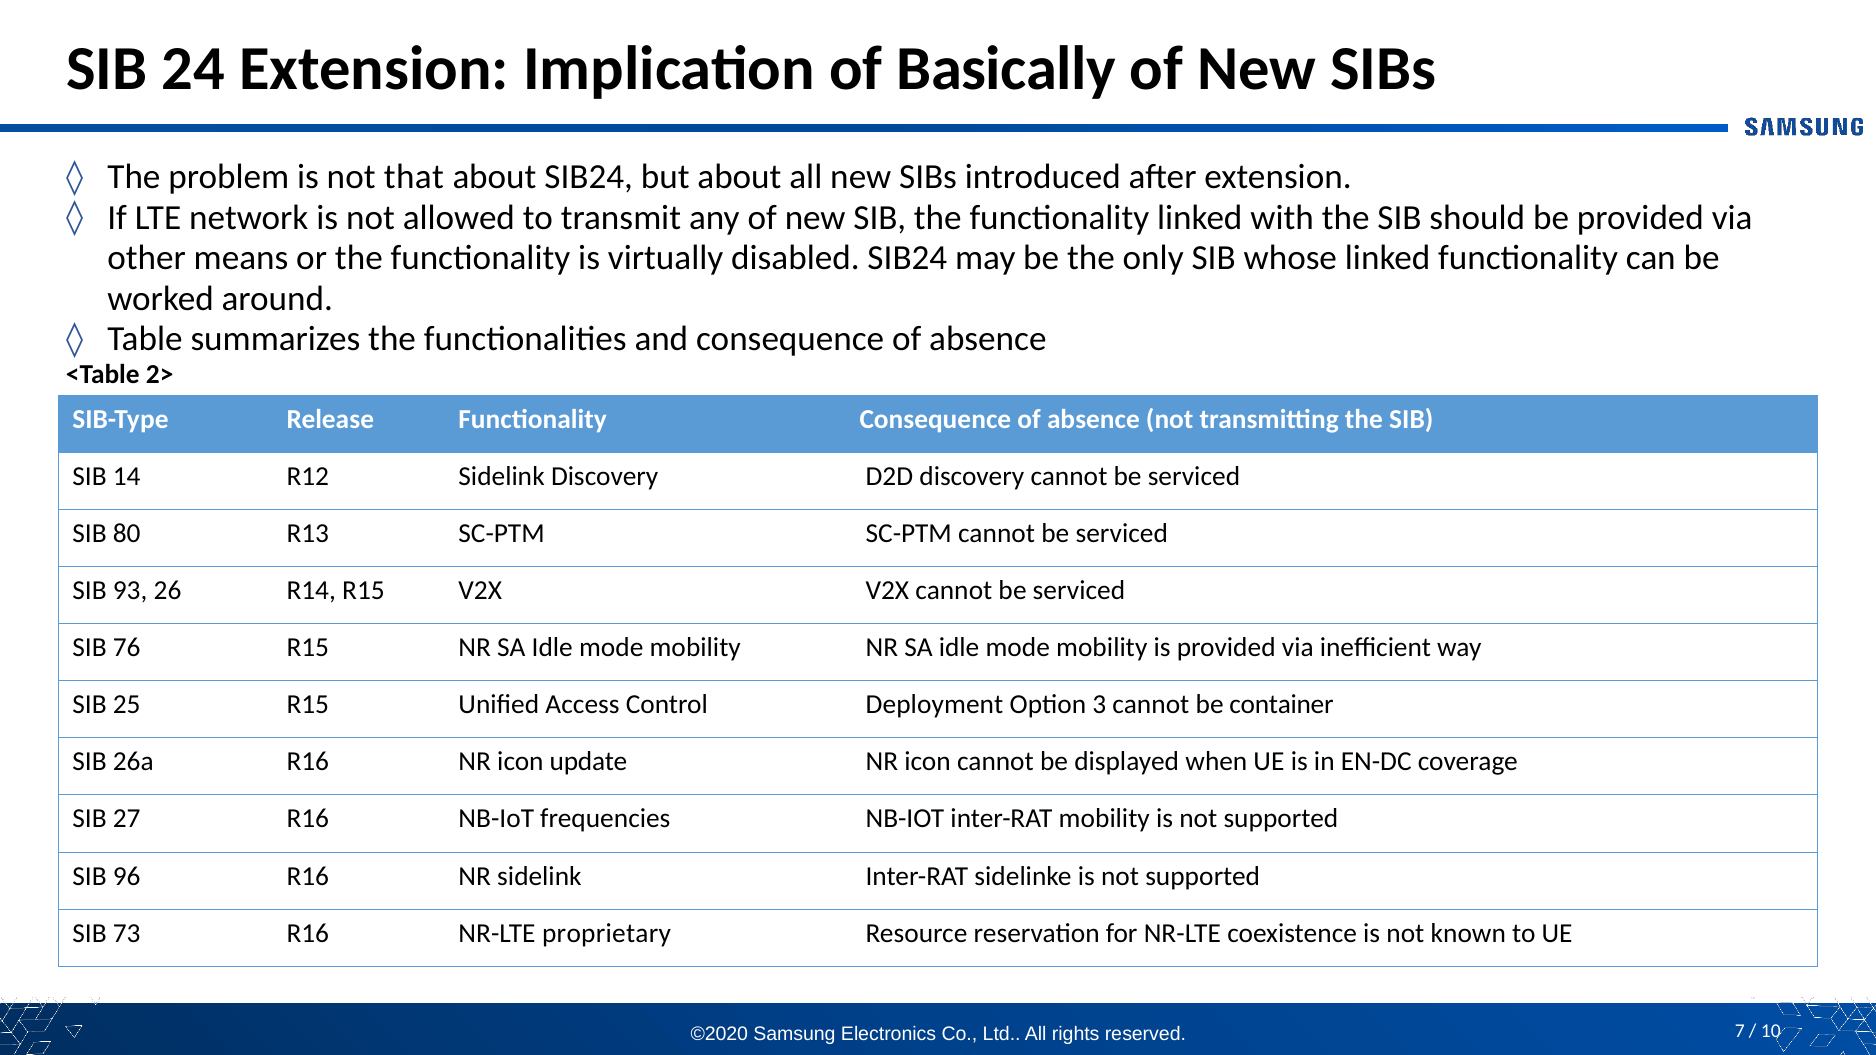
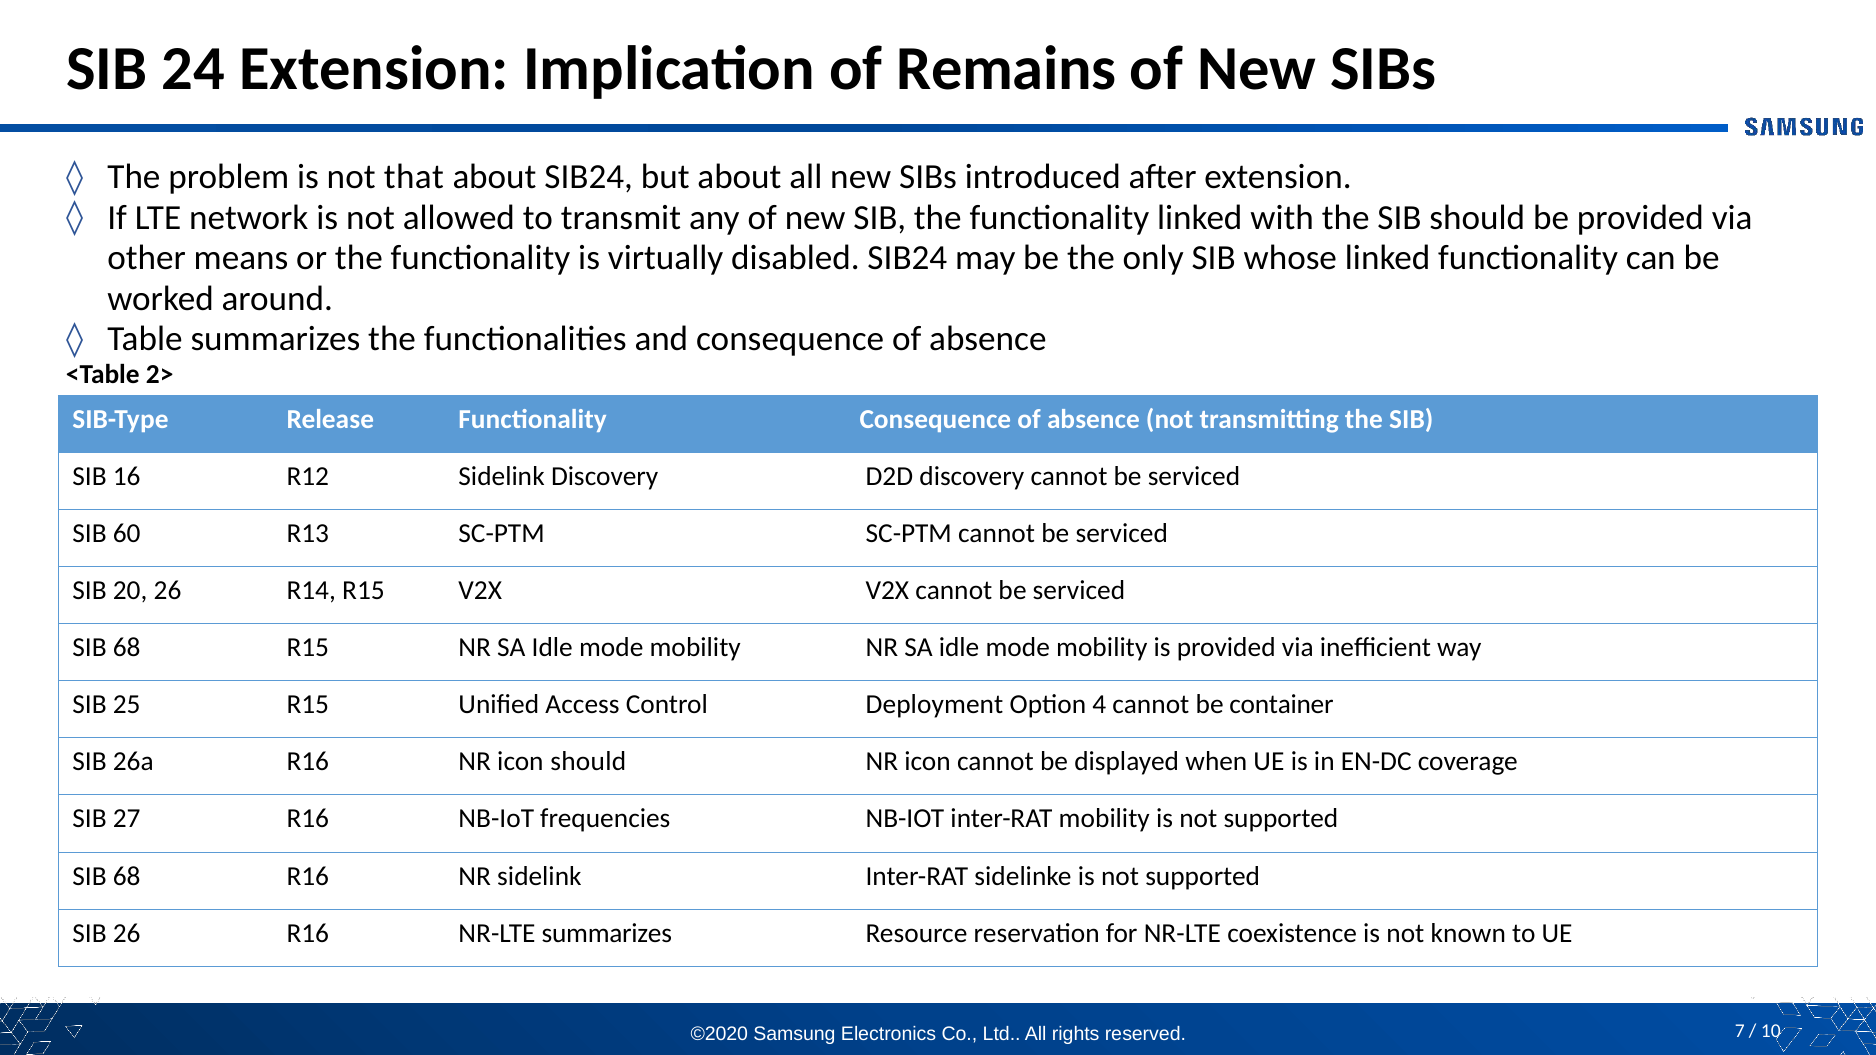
Basically: Basically -> Remains
14: 14 -> 16
80: 80 -> 60
93: 93 -> 20
76 at (127, 648): 76 -> 68
3: 3 -> 4
icon update: update -> should
96 at (127, 876): 96 -> 68
SIB 73: 73 -> 26
NR-LTE proprietary: proprietary -> summarizes
